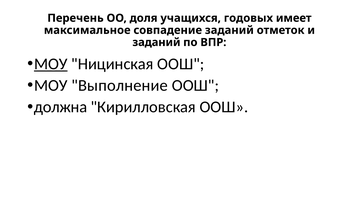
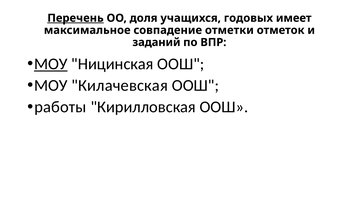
Перечень underline: none -> present
совпадение заданий: заданий -> отметки
Выполнение: Выполнение -> Килачевская
должна: должна -> работы
